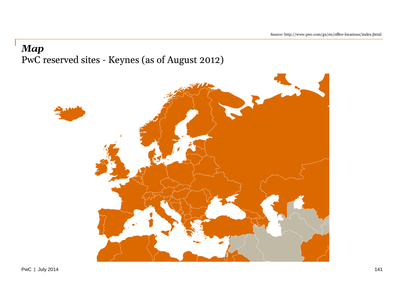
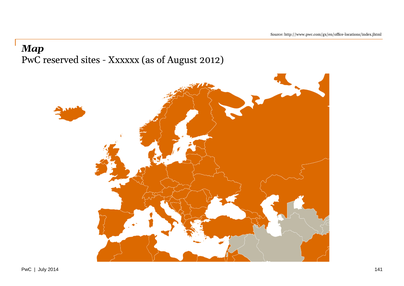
Keynes: Keynes -> Xxxxxx
